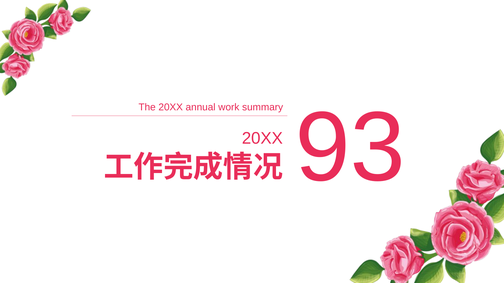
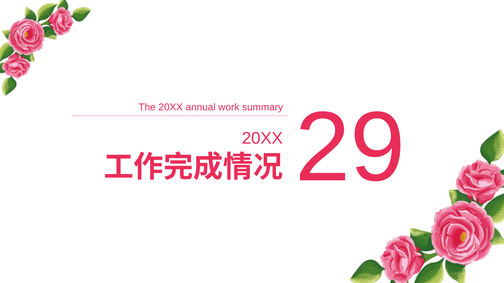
93: 93 -> 29
